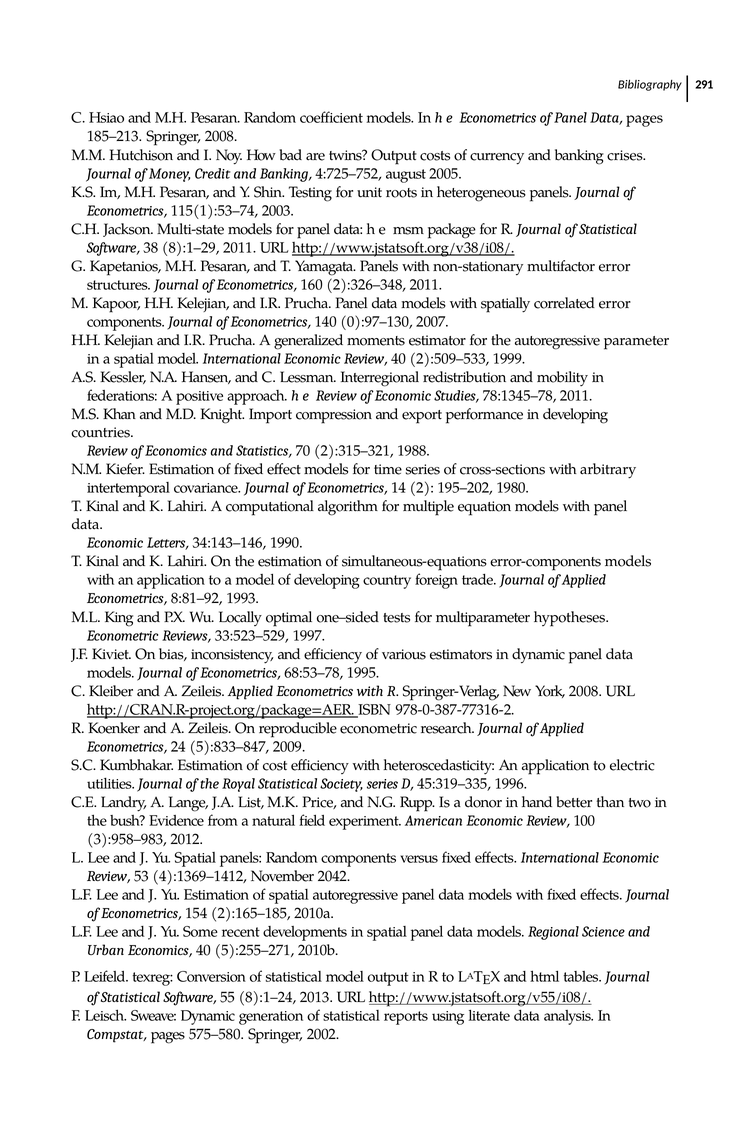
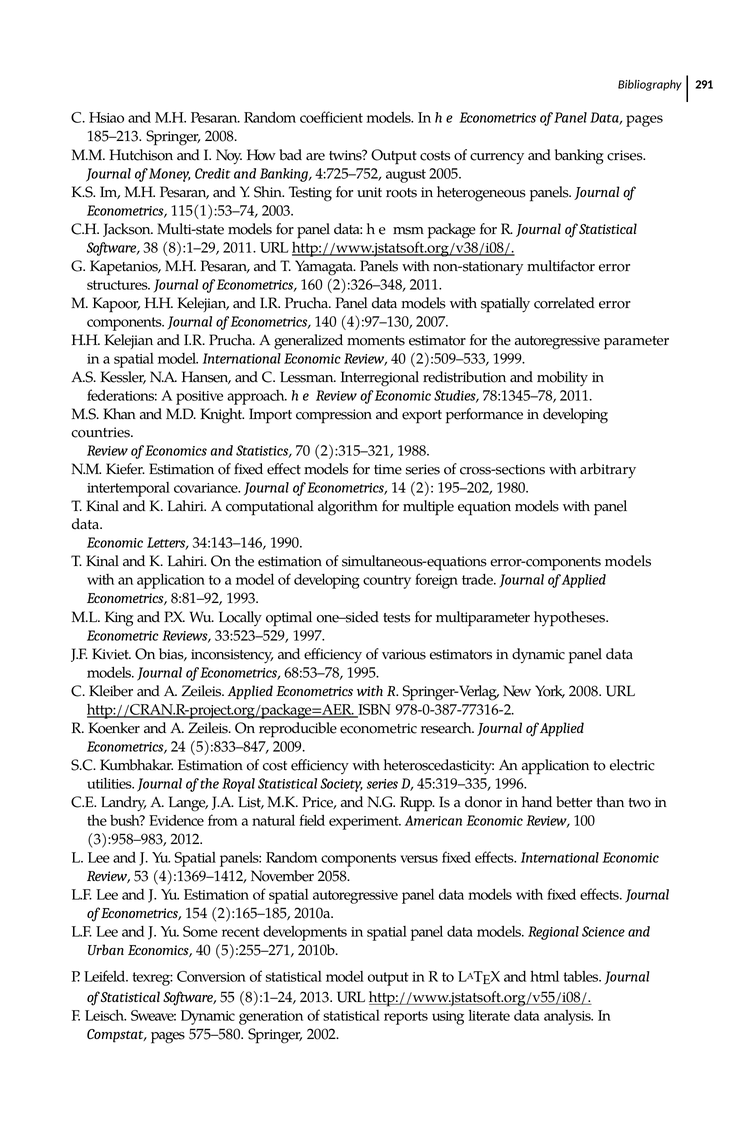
0):97–130: 0):97–130 -> 4):97–130
2042: 2042 -> 2058
